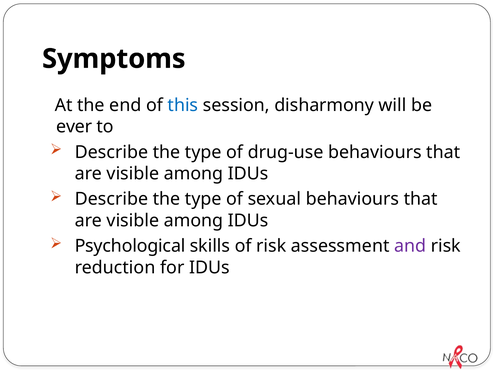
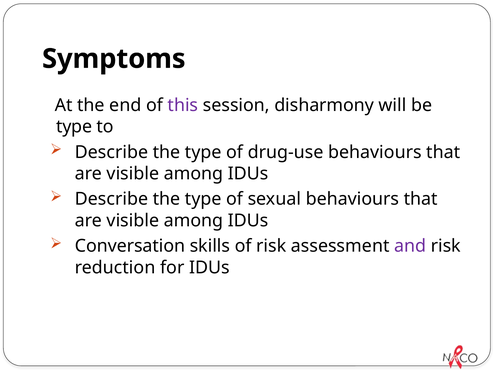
this colour: blue -> purple
ever at (74, 126): ever -> type
Psychological: Psychological -> Conversation
